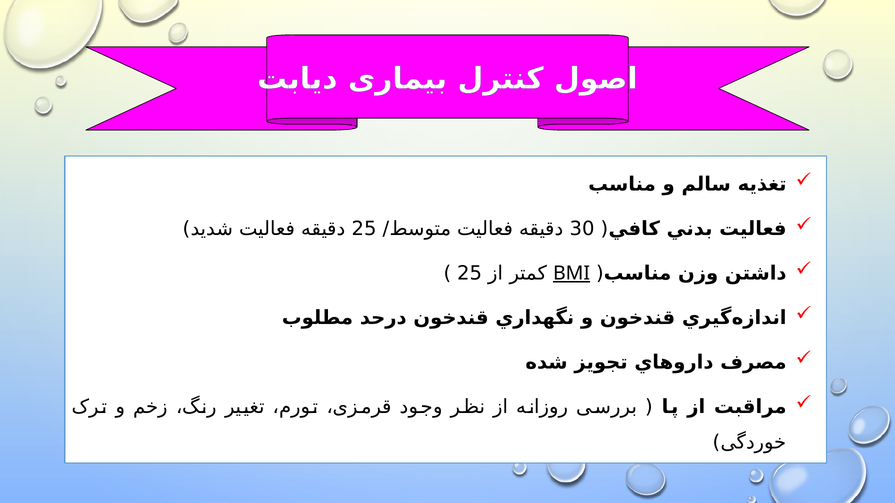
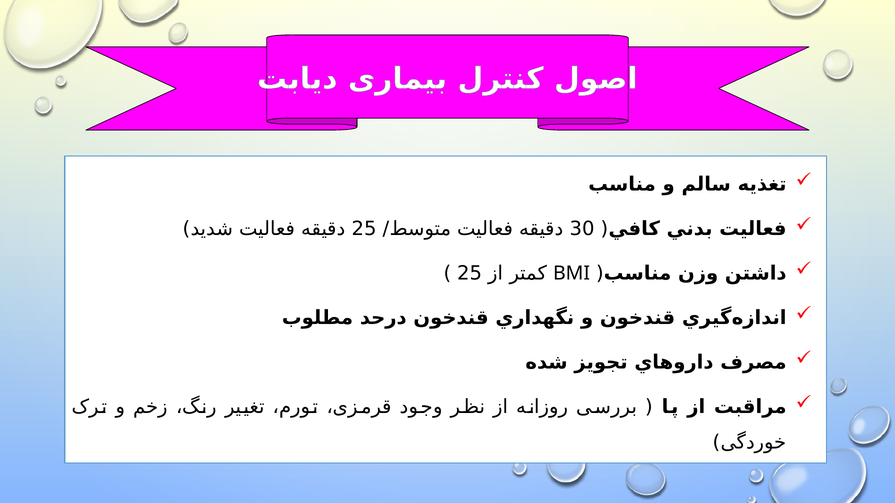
BMI underline: present -> none
